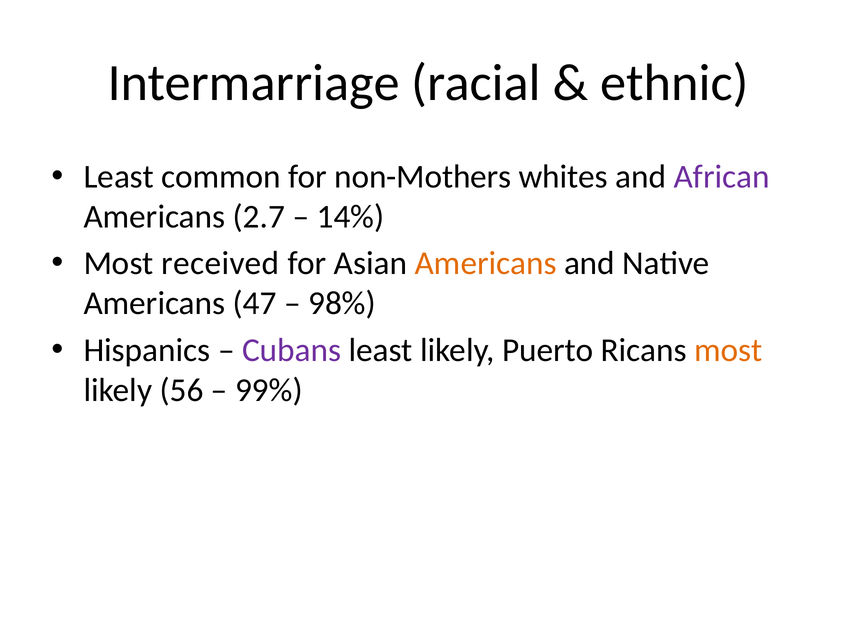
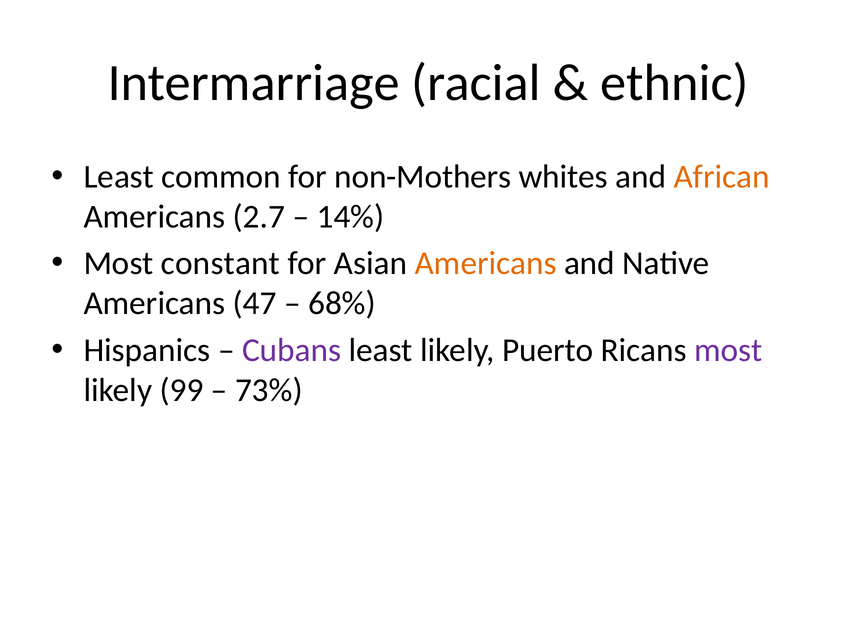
African colour: purple -> orange
received: received -> constant
98%: 98% -> 68%
most at (728, 350) colour: orange -> purple
56: 56 -> 99
99%: 99% -> 73%
